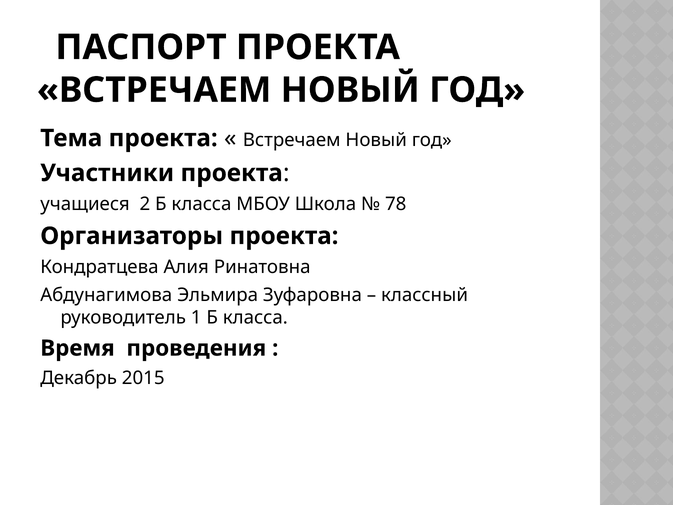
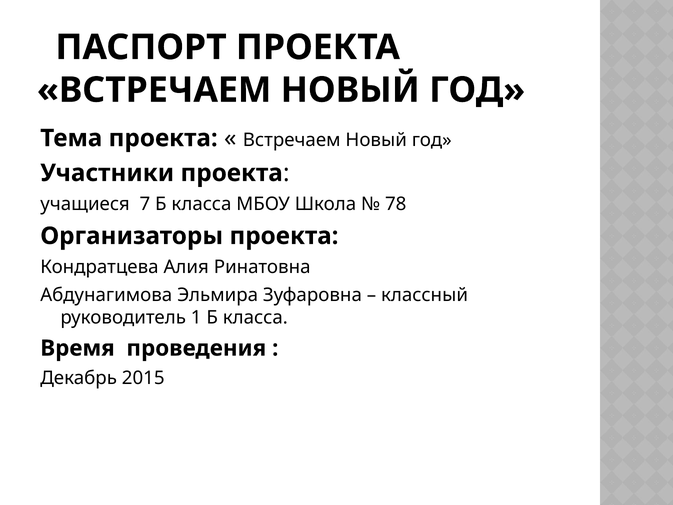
2: 2 -> 7
